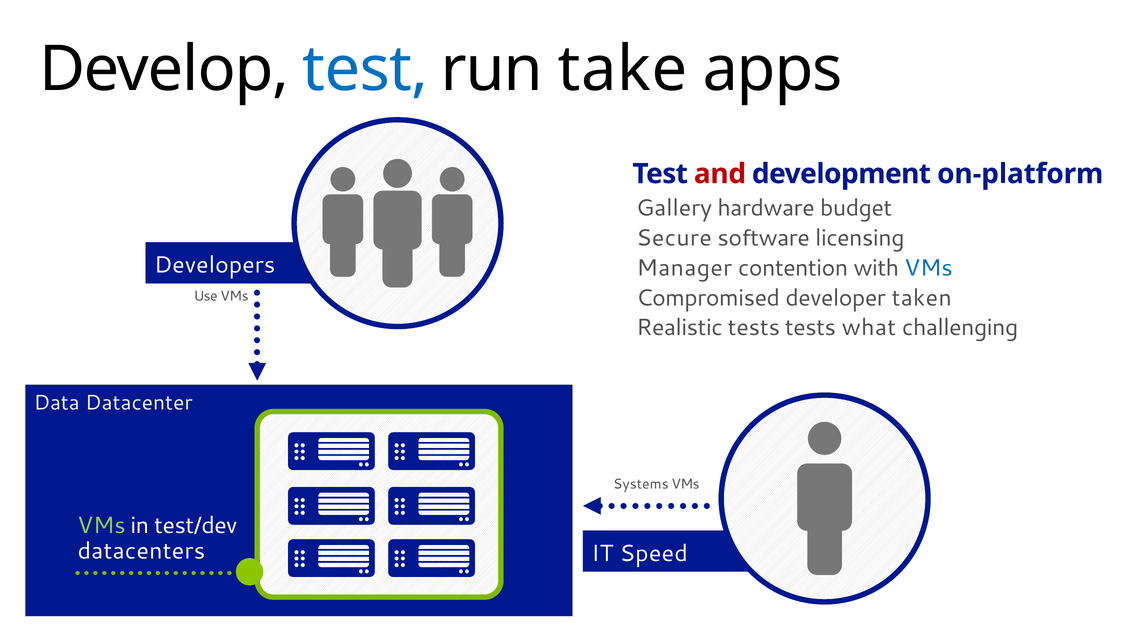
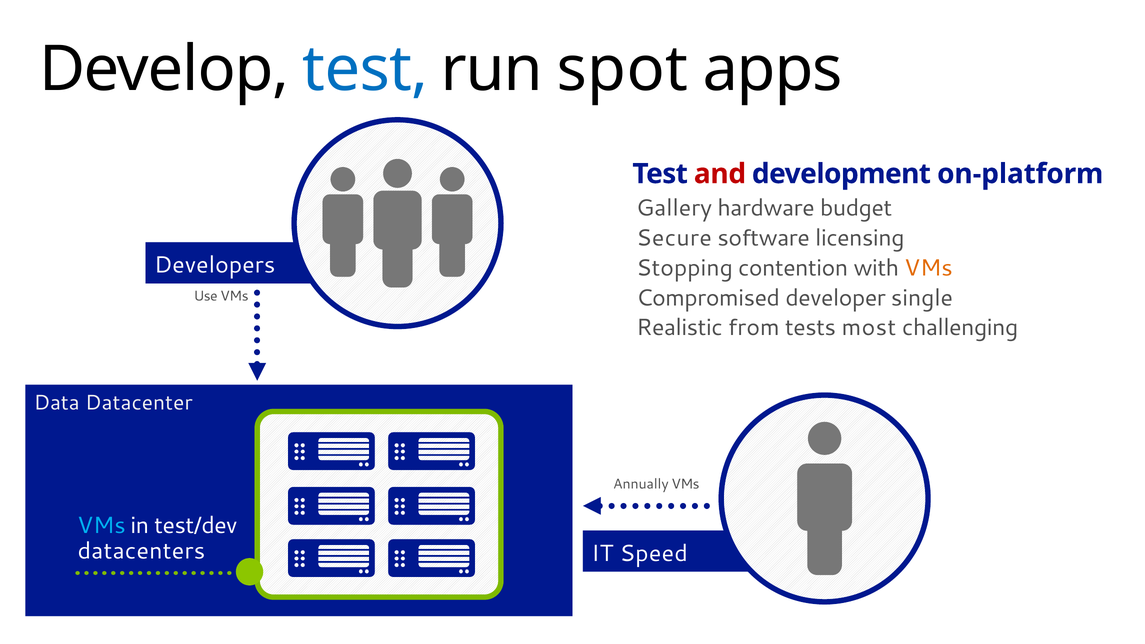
take: take -> spot
Manager: Manager -> Stopping
VMs at (928, 268) colour: blue -> orange
taken: taken -> single
Realistic tests: tests -> from
what: what -> most
Systems: Systems -> Annually
VMs at (101, 526) colour: light green -> light blue
